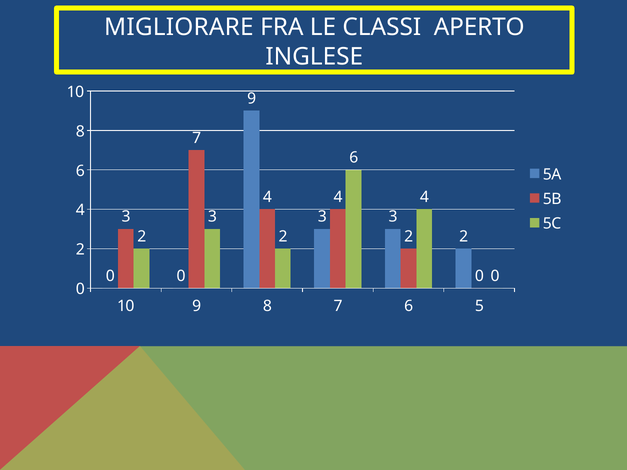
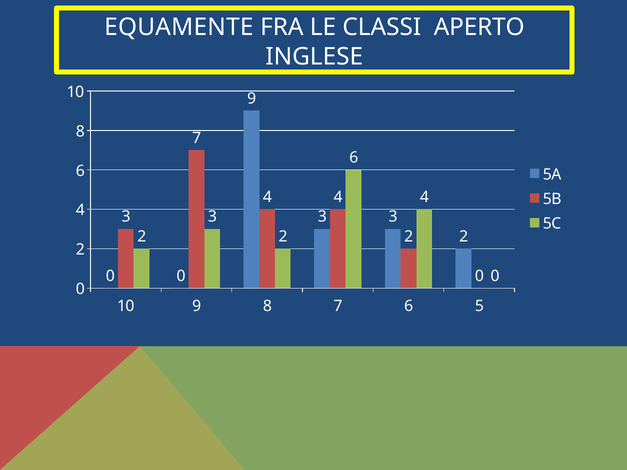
MIGLIORARE: MIGLIORARE -> EQUAMENTE
